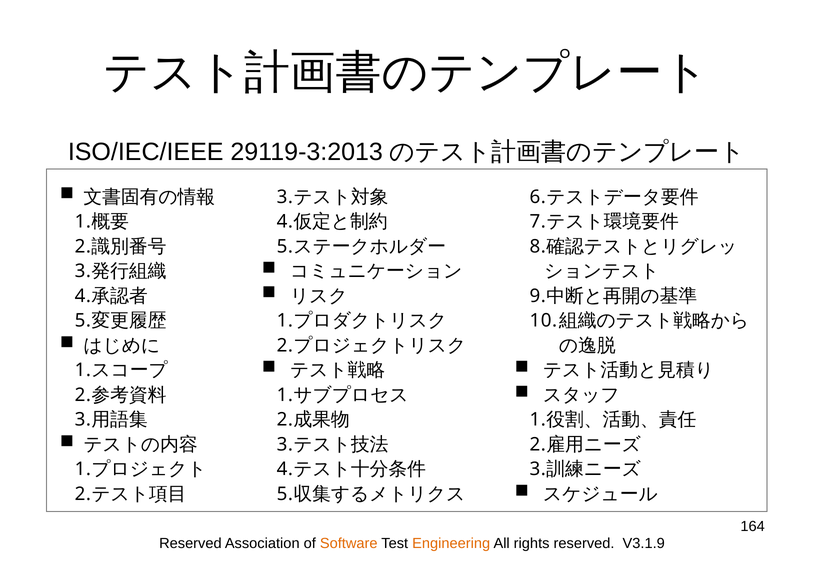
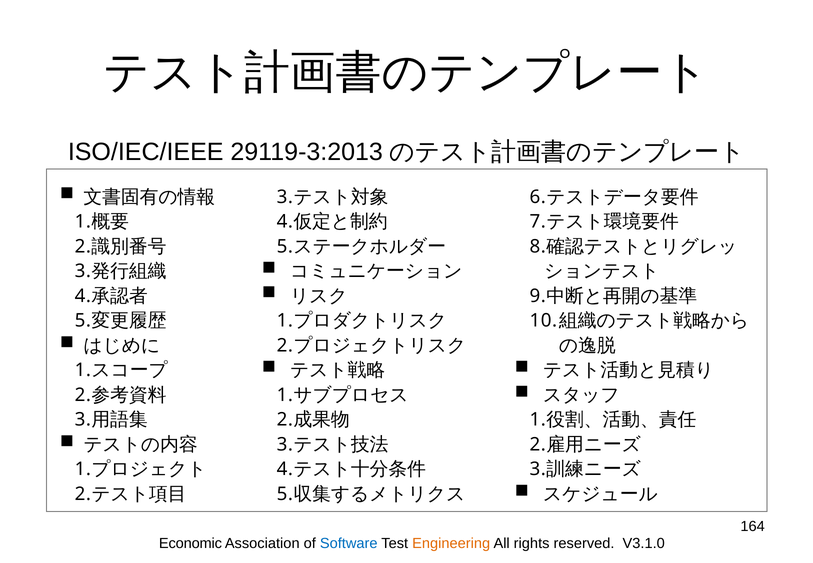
Reserved at (190, 543): Reserved -> Economic
Software colour: orange -> blue
V3.1.9: V3.1.9 -> V3.1.0
